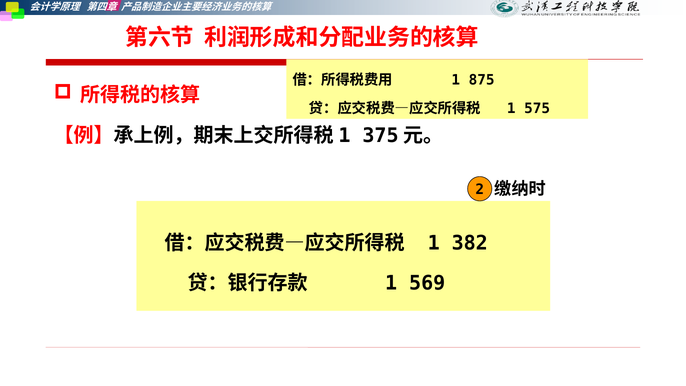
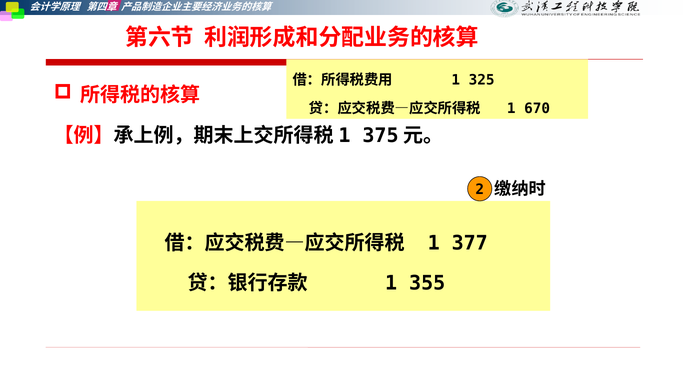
875: 875 -> 325
575: 575 -> 670
382: 382 -> 377
569: 569 -> 355
